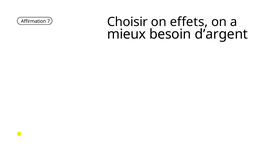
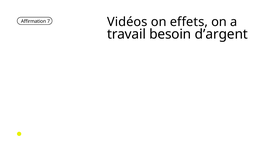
Choisir: Choisir -> Vidéos
mieux: mieux -> travail
